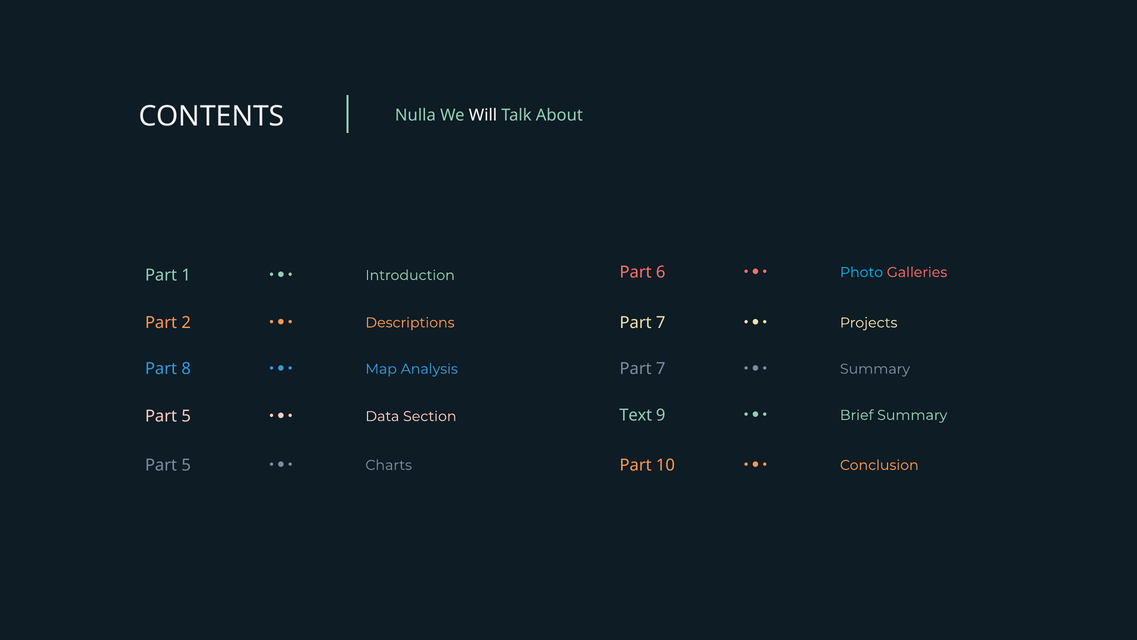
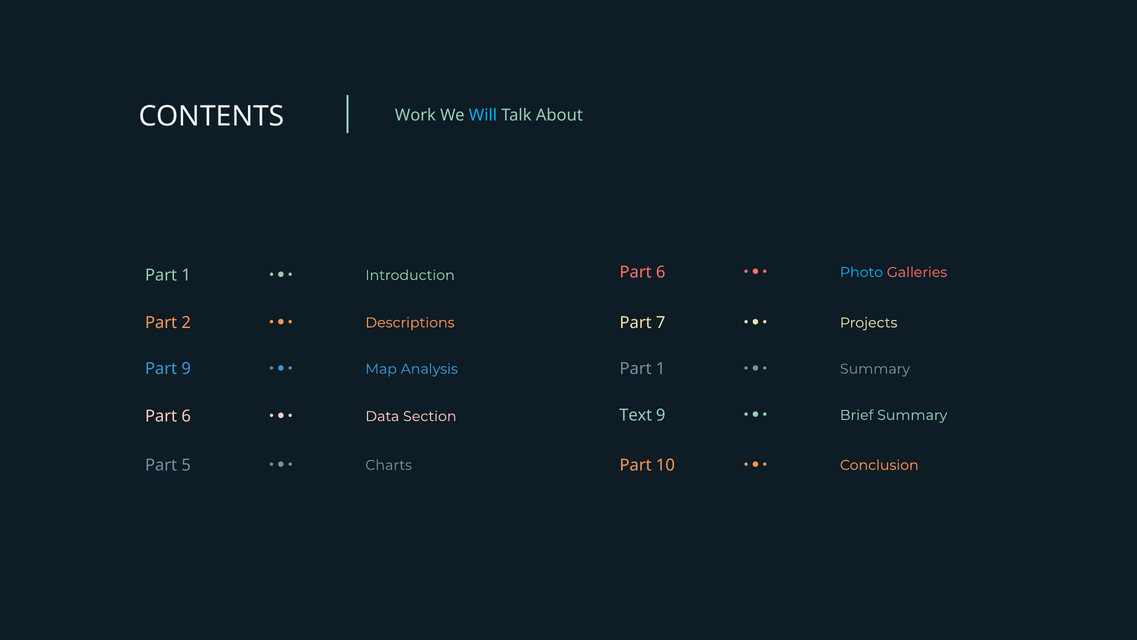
Nulla: Nulla -> Work
Will colour: white -> light blue
Part 8: 8 -> 9
7 at (661, 369): 7 -> 1
5 at (186, 416): 5 -> 6
